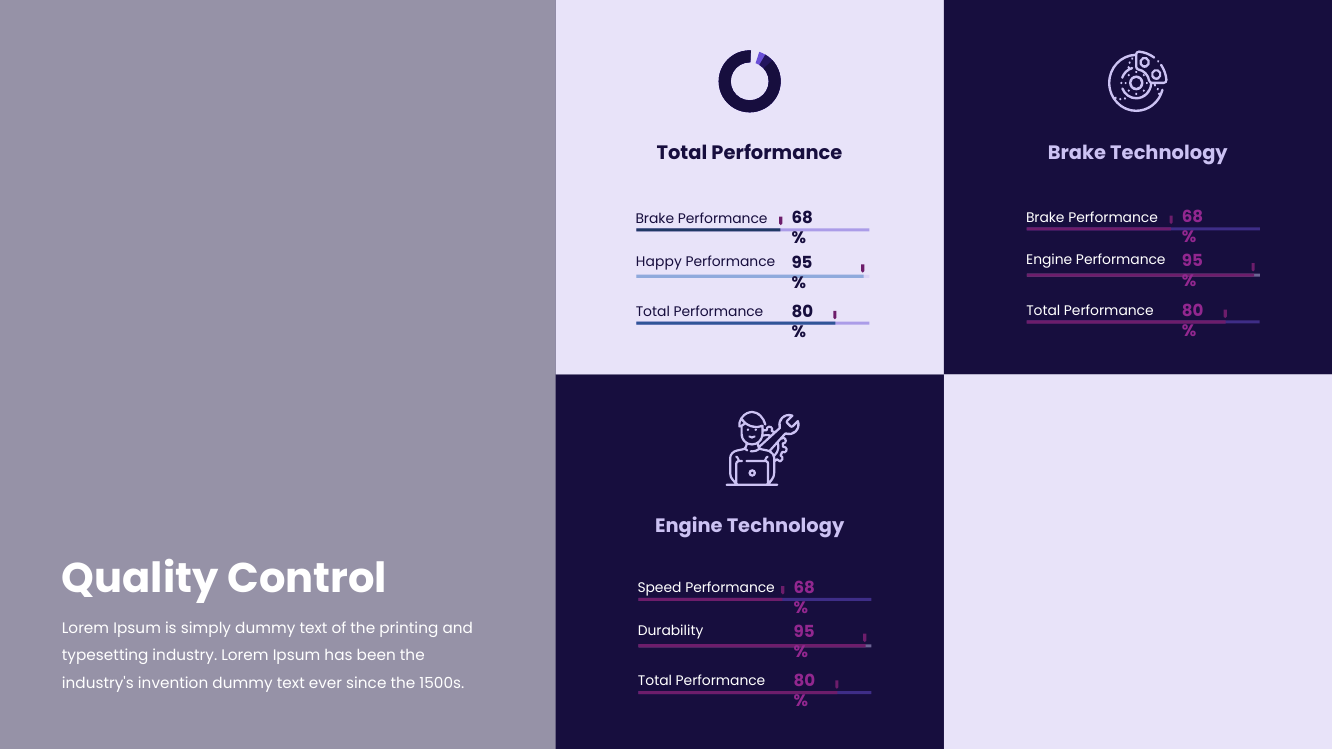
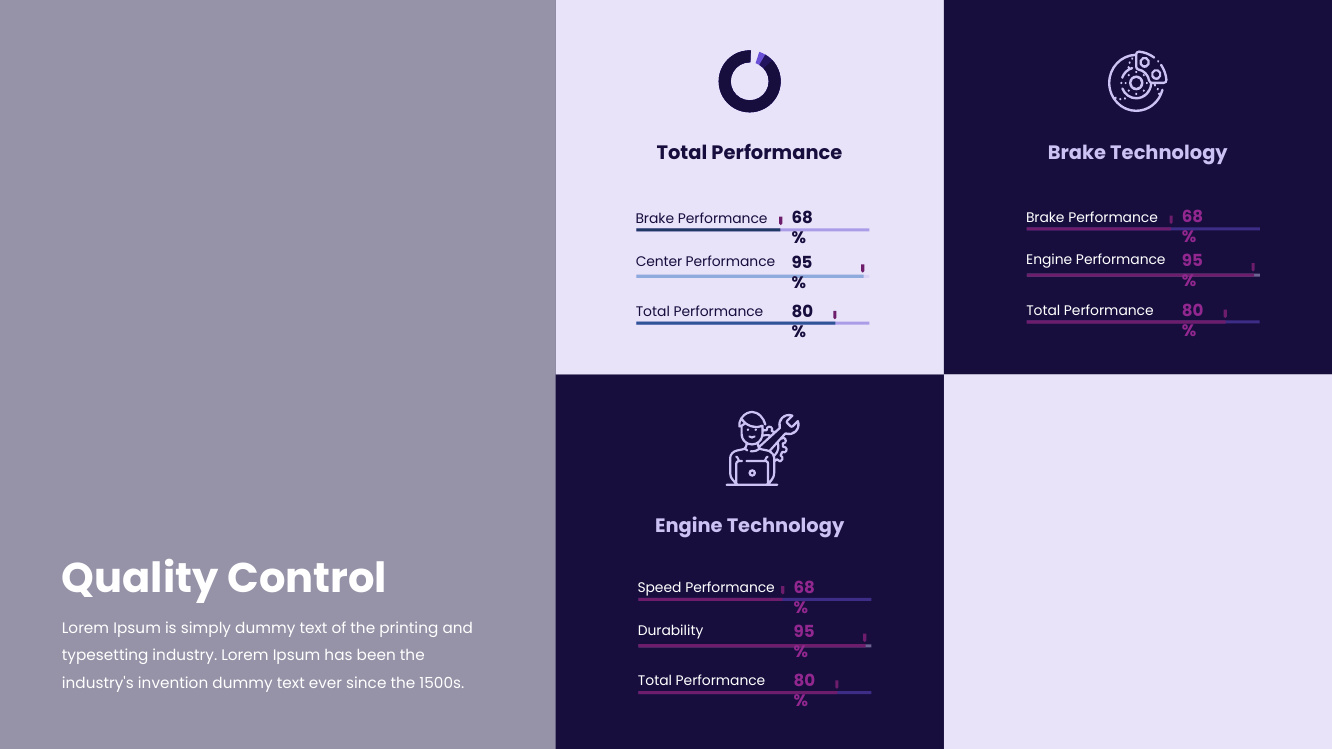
Happy: Happy -> Center
